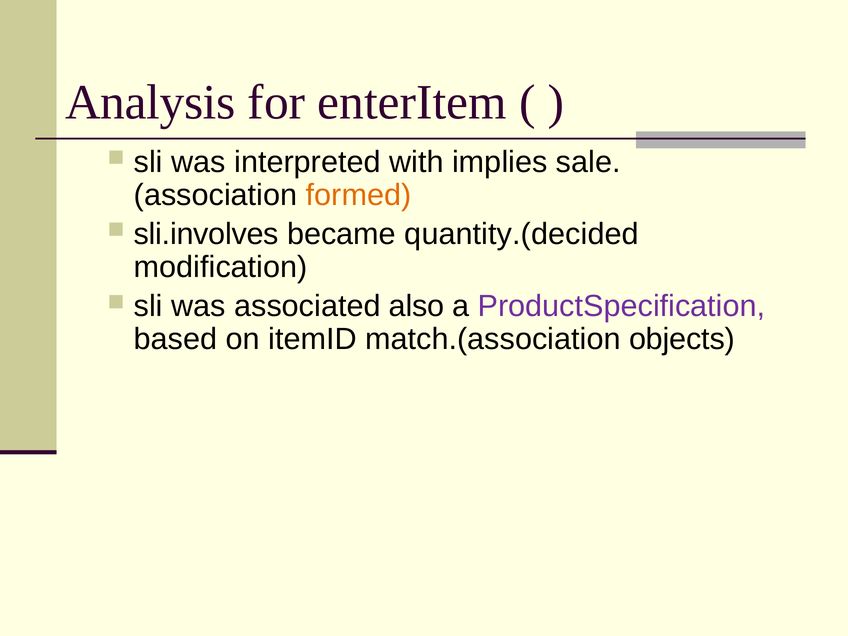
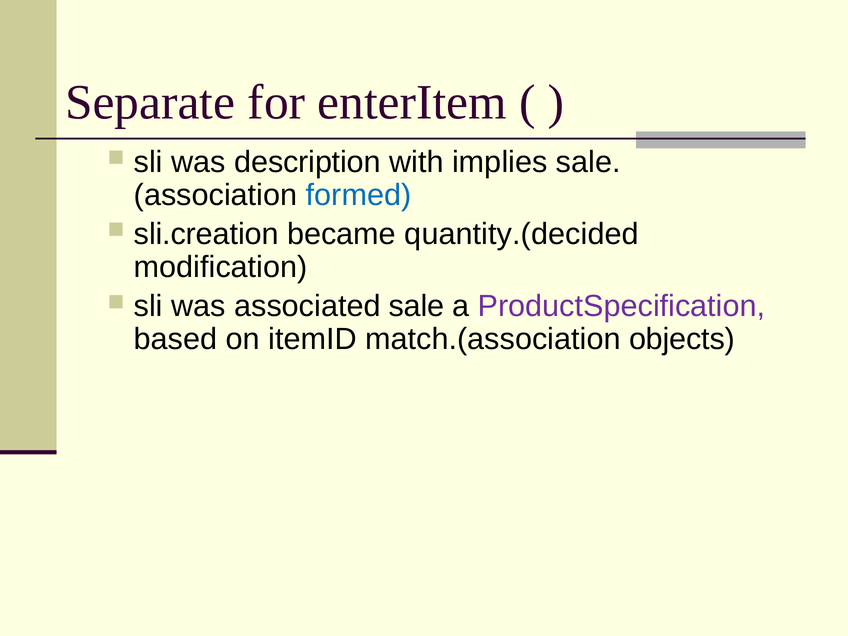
Analysis: Analysis -> Separate
interpreted: interpreted -> description
formed colour: orange -> blue
sli.involves: sli.involves -> sli.creation
associated also: also -> sale
